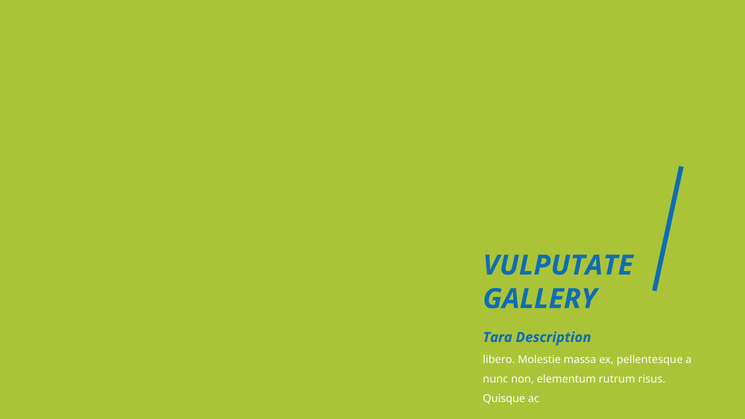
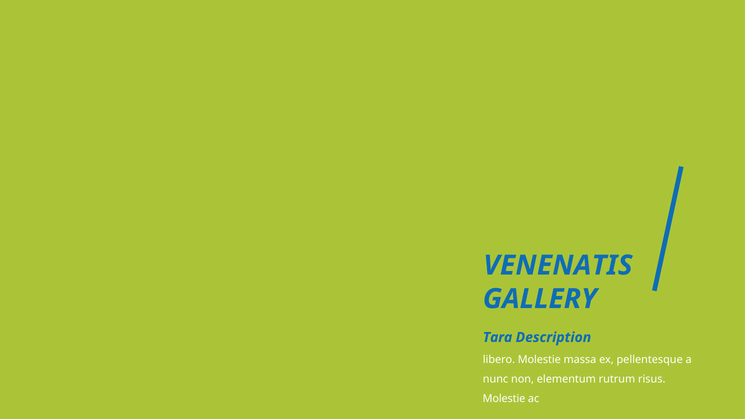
VULPUTATE: VULPUTATE -> VENENATIS
Quisque at (504, 399): Quisque -> Molestie
